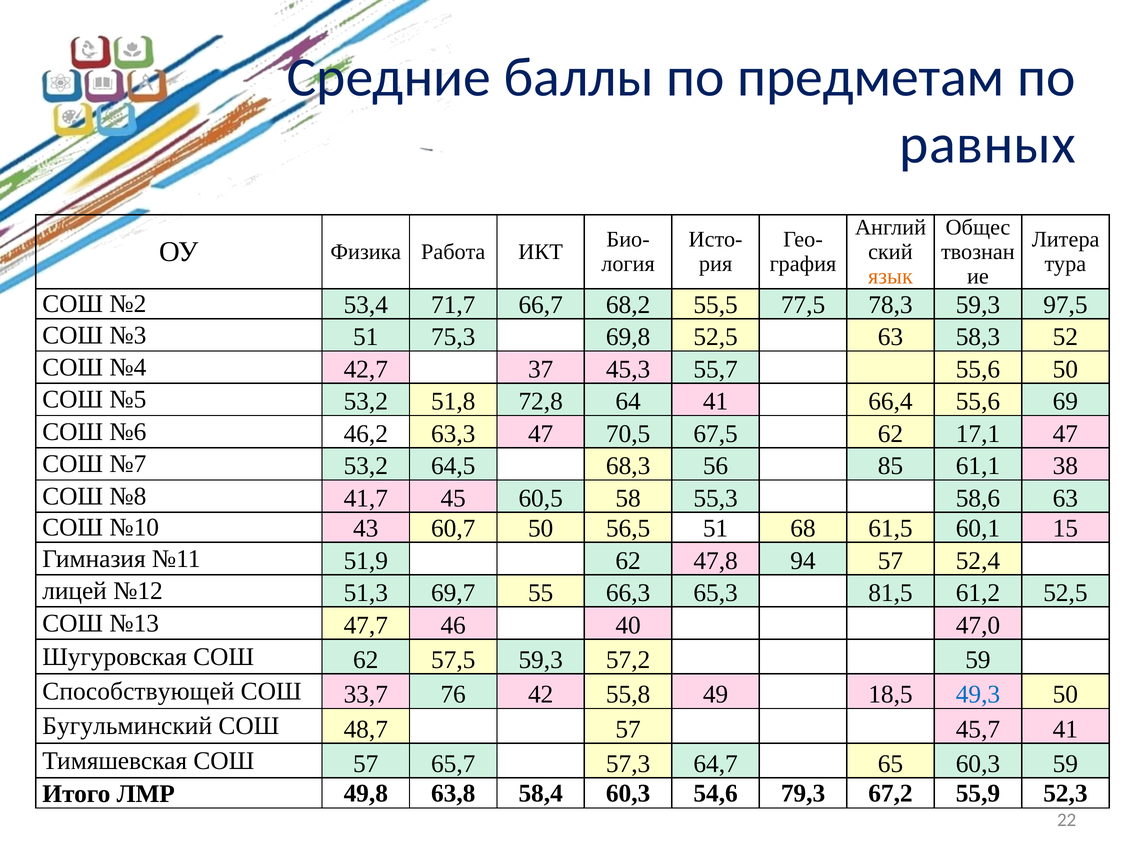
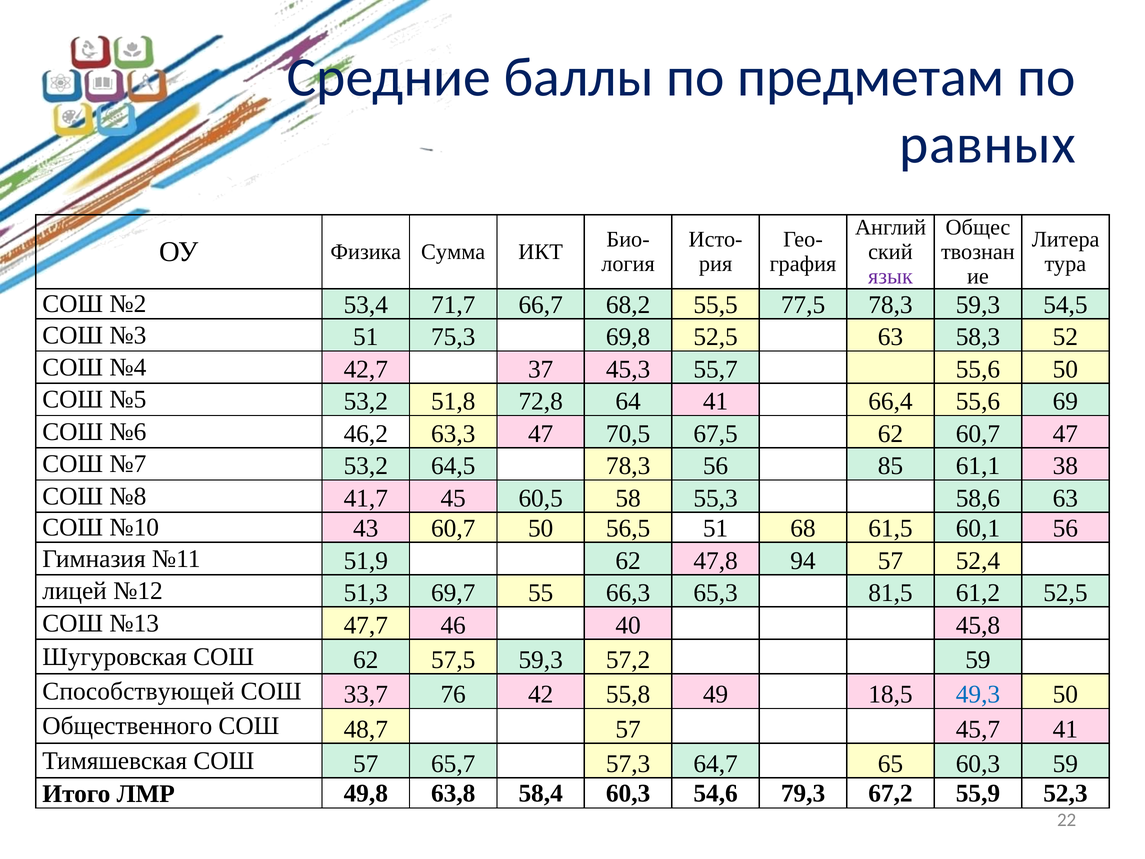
Работа: Работа -> Сумма
язык colour: orange -> purple
97,5: 97,5 -> 54,5
62 17,1: 17,1 -> 60,7
64,5 68,3: 68,3 -> 78,3
60,1 15: 15 -> 56
47,0: 47,0 -> 45,8
Бугульминский: Бугульминский -> Общественного
